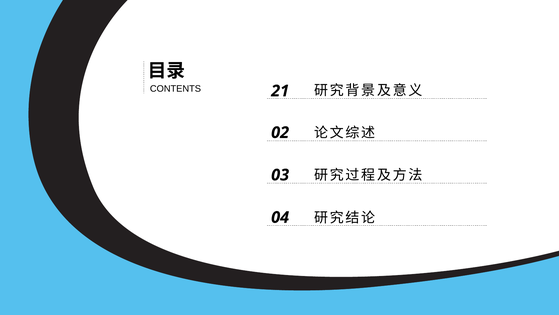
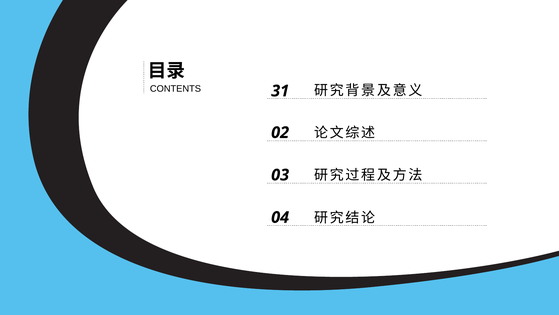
21: 21 -> 31
